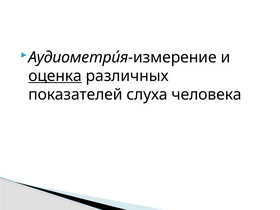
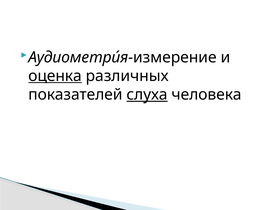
слуха underline: none -> present
